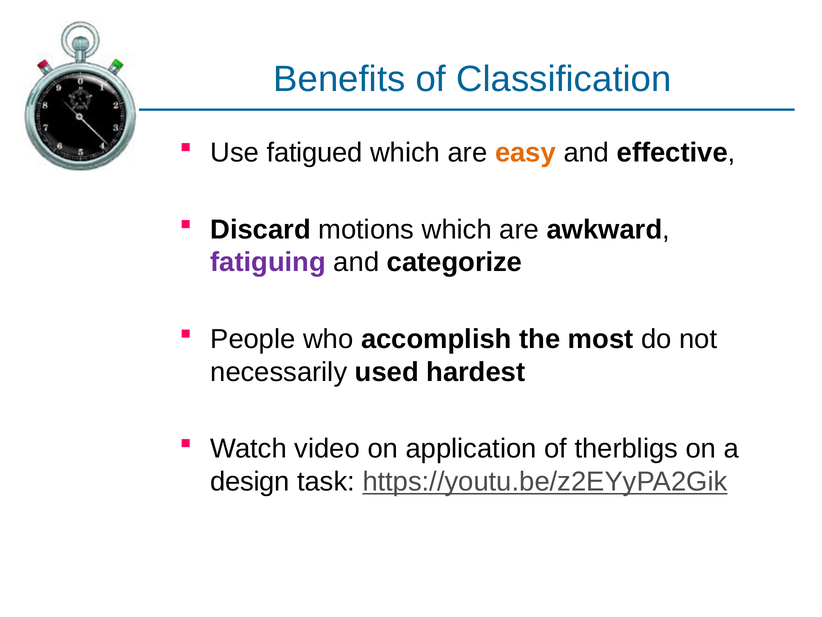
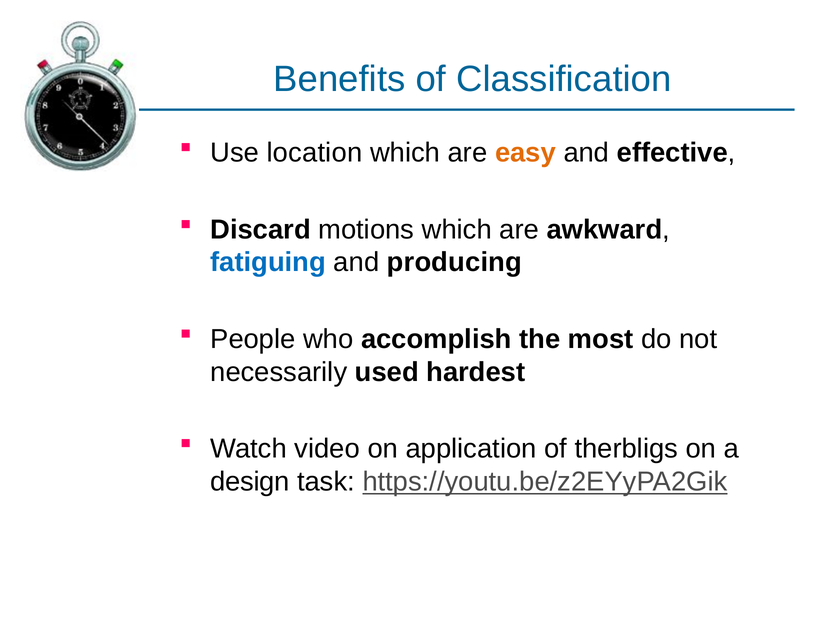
fatigued: fatigued -> location
fatiguing colour: purple -> blue
categorize: categorize -> producing
